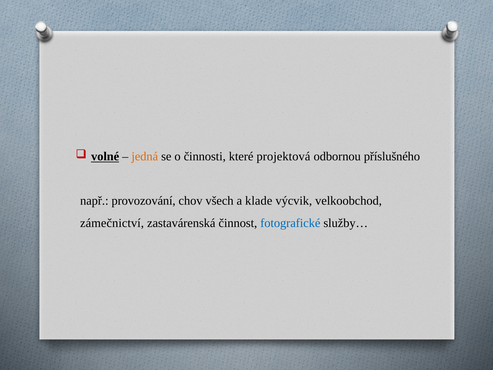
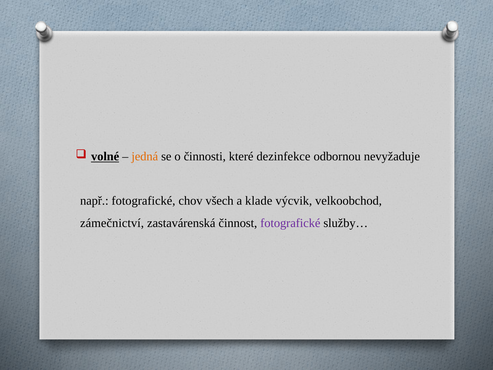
projektová: projektová -> dezinfekce
příslušného: příslušného -> nevyžaduje
např provozování: provozování -> fotografické
fotografické at (290, 223) colour: blue -> purple
